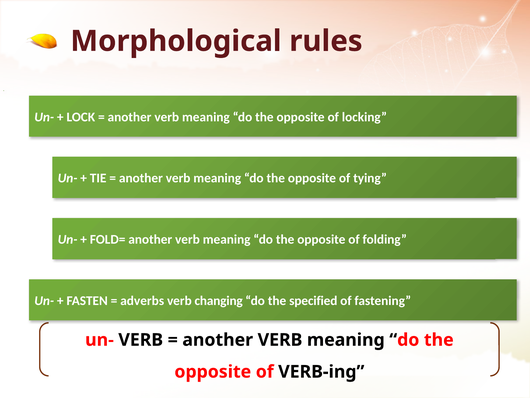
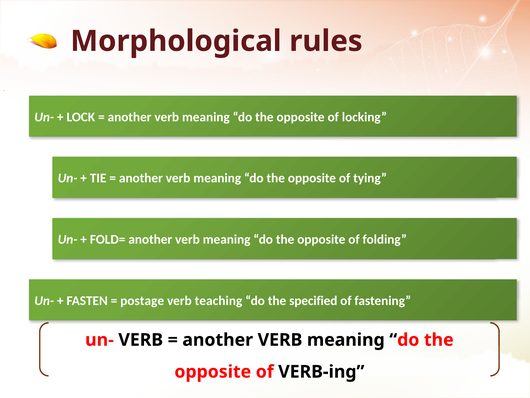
adverbs: adverbs -> postage
changing: changing -> teaching
